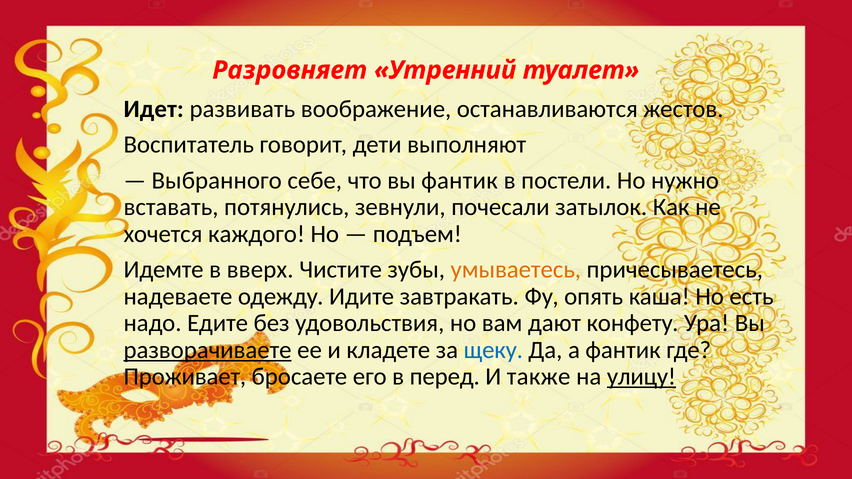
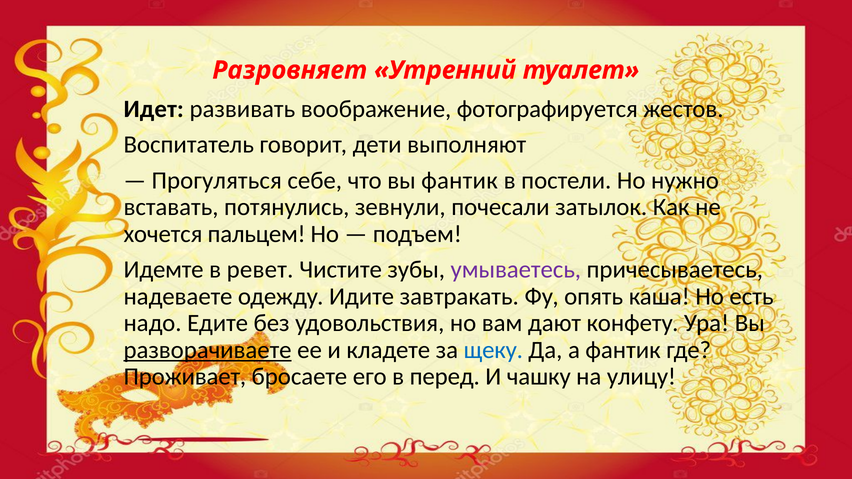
останавливаются: останавливаются -> фотографируется
Выбранного: Выбранного -> Прогуляться
каждого: каждого -> пальцем
вверх: вверх -> ревет
умываетесь colour: orange -> purple
также: также -> чашку
улицу underline: present -> none
